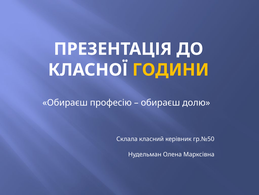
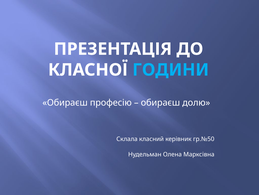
ГОДИНИ colour: yellow -> light blue
